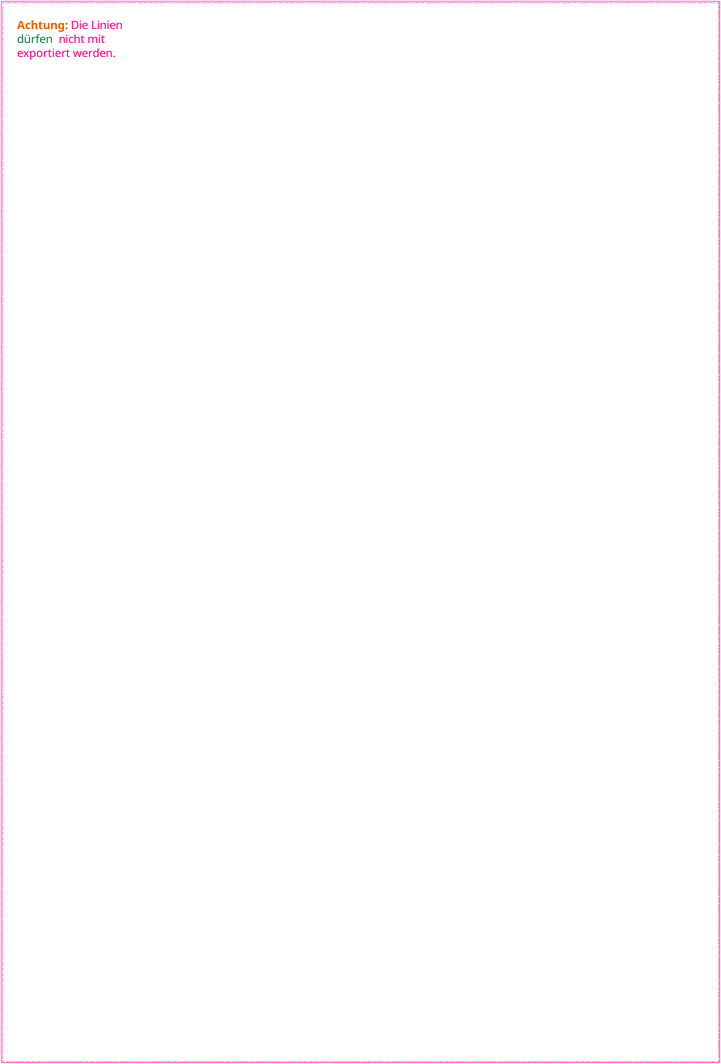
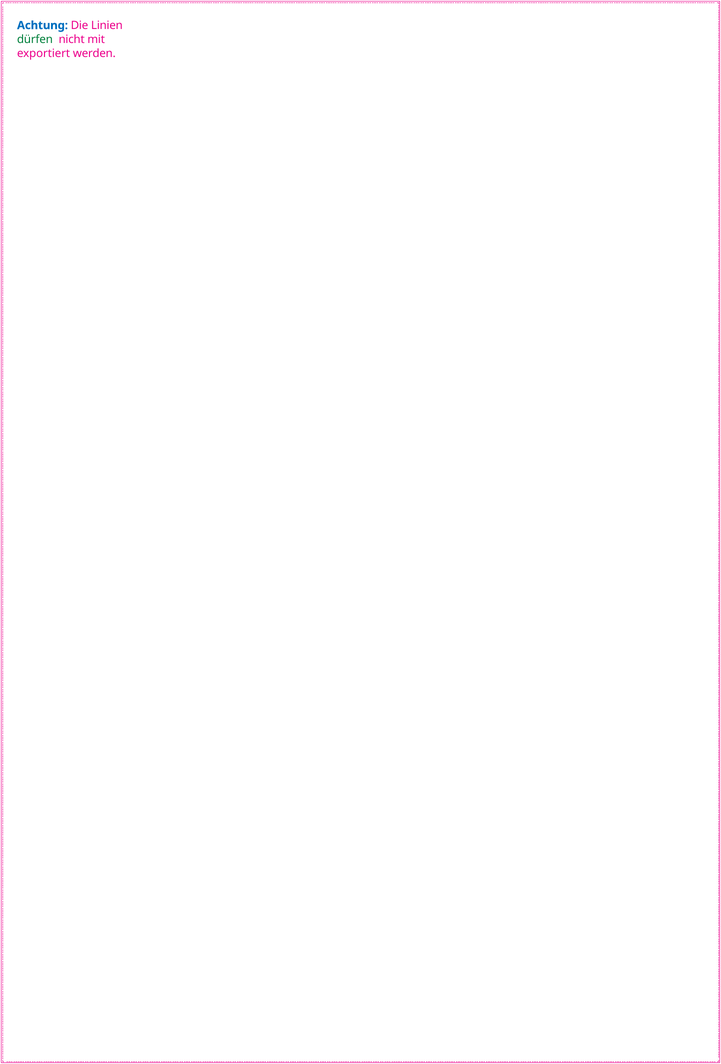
Achtung colour: orange -> blue
